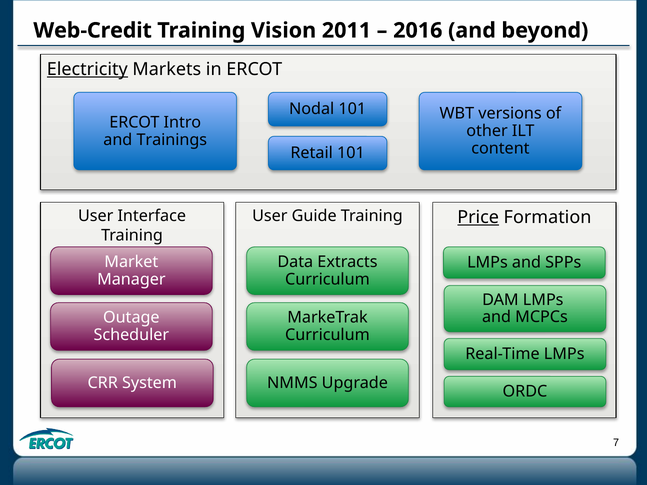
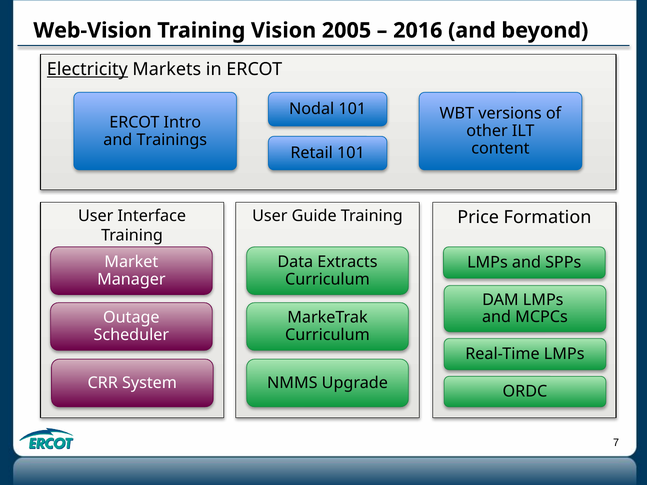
Web-Credit: Web-Credit -> Web-Vision
2011: 2011 -> 2005
Price underline: present -> none
